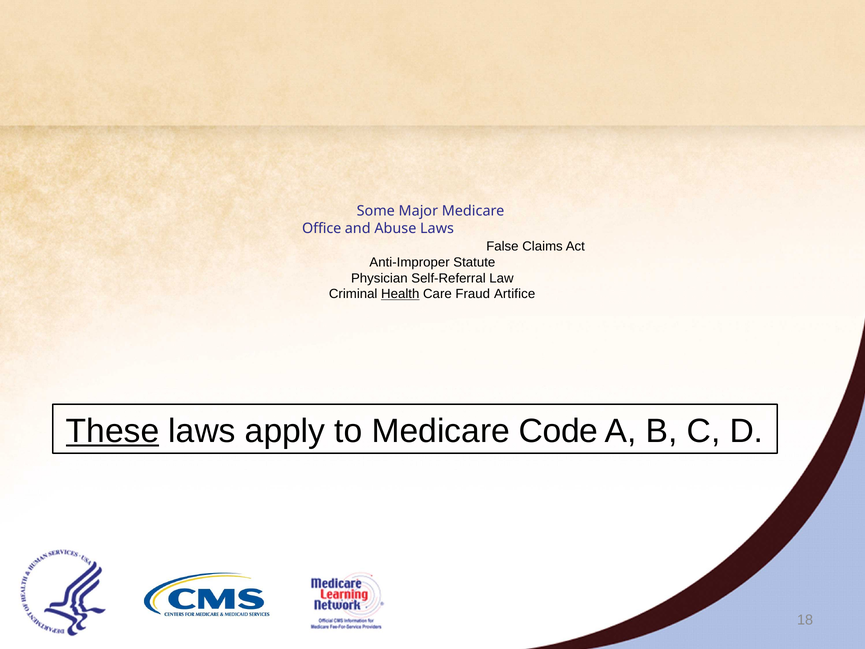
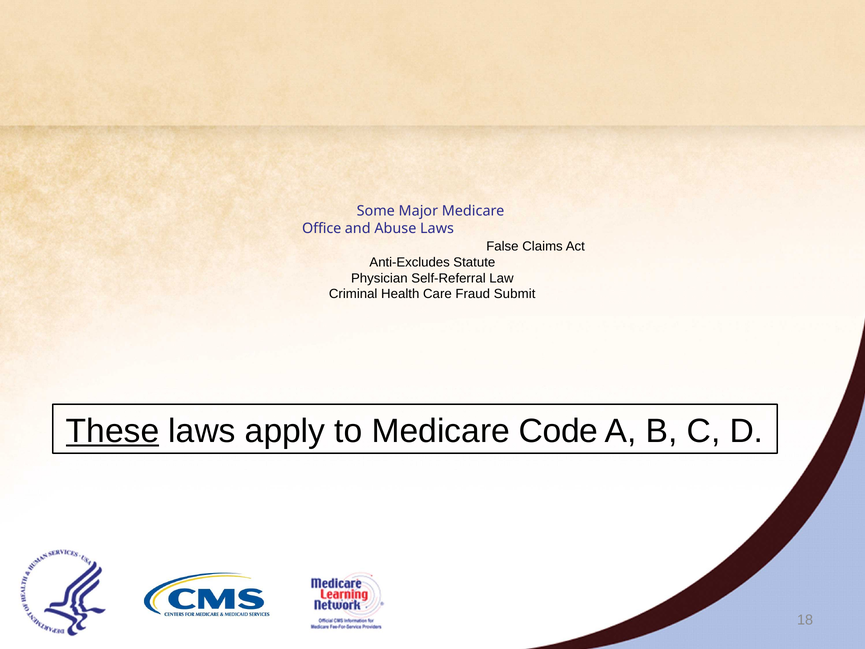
Anti-Improper: Anti-Improper -> Anti-Excludes
Health underline: present -> none
Artifice: Artifice -> Submit
